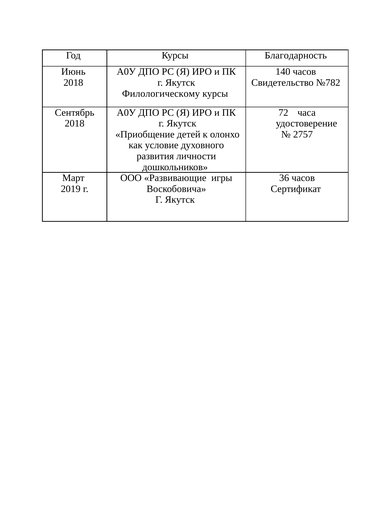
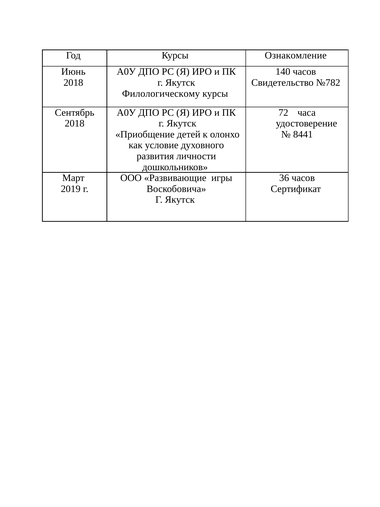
Благодарность: Благодарность -> Ознакомление
2757: 2757 -> 8441
